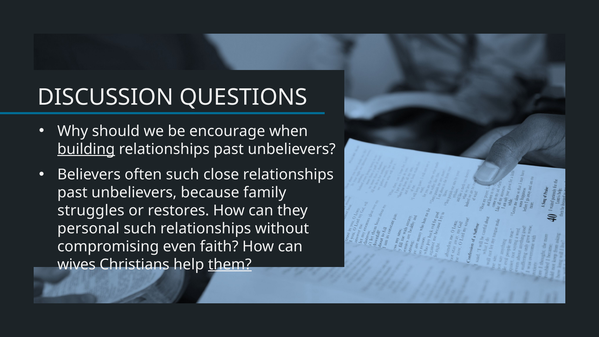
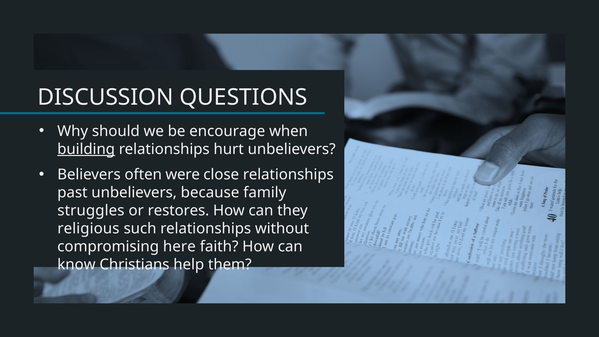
past at (229, 149): past -> hurt
often such: such -> were
personal: personal -> religious
even: even -> here
wives: wives -> know
them underline: present -> none
